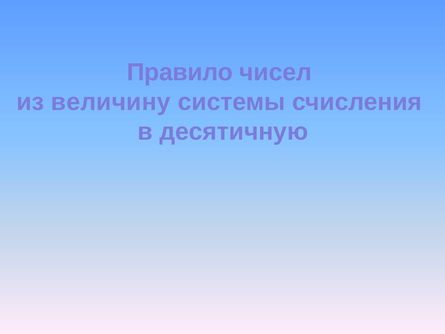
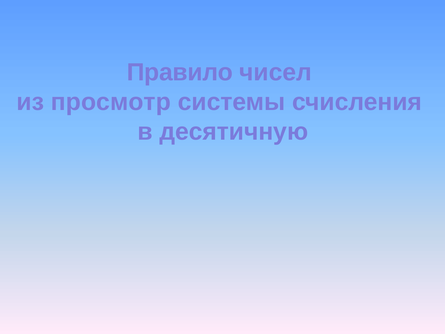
величину: величину -> просмотр
